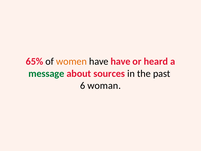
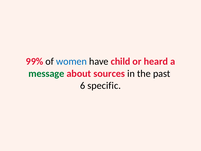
65%: 65% -> 99%
women colour: orange -> blue
have have: have -> child
woman: woman -> specific
